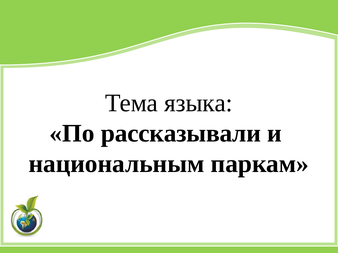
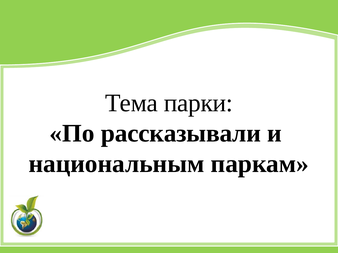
языка: языка -> парки
